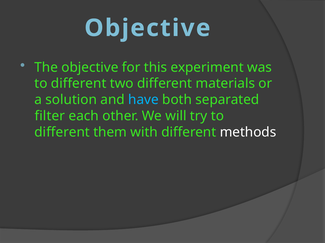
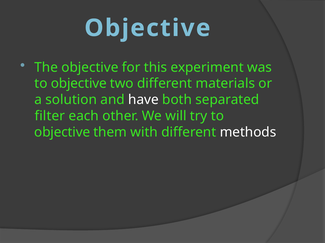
different at (79, 84): different -> objective
have colour: light blue -> white
different at (62, 133): different -> objective
